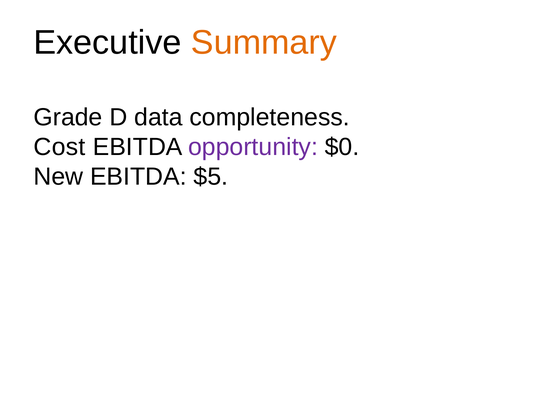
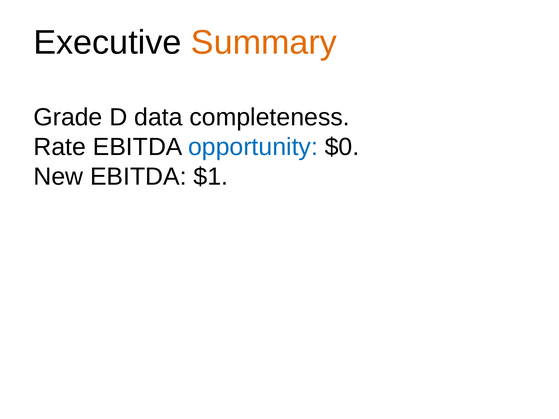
Cost: Cost -> Rate
opportunity colour: purple -> blue
$5: $5 -> $1
